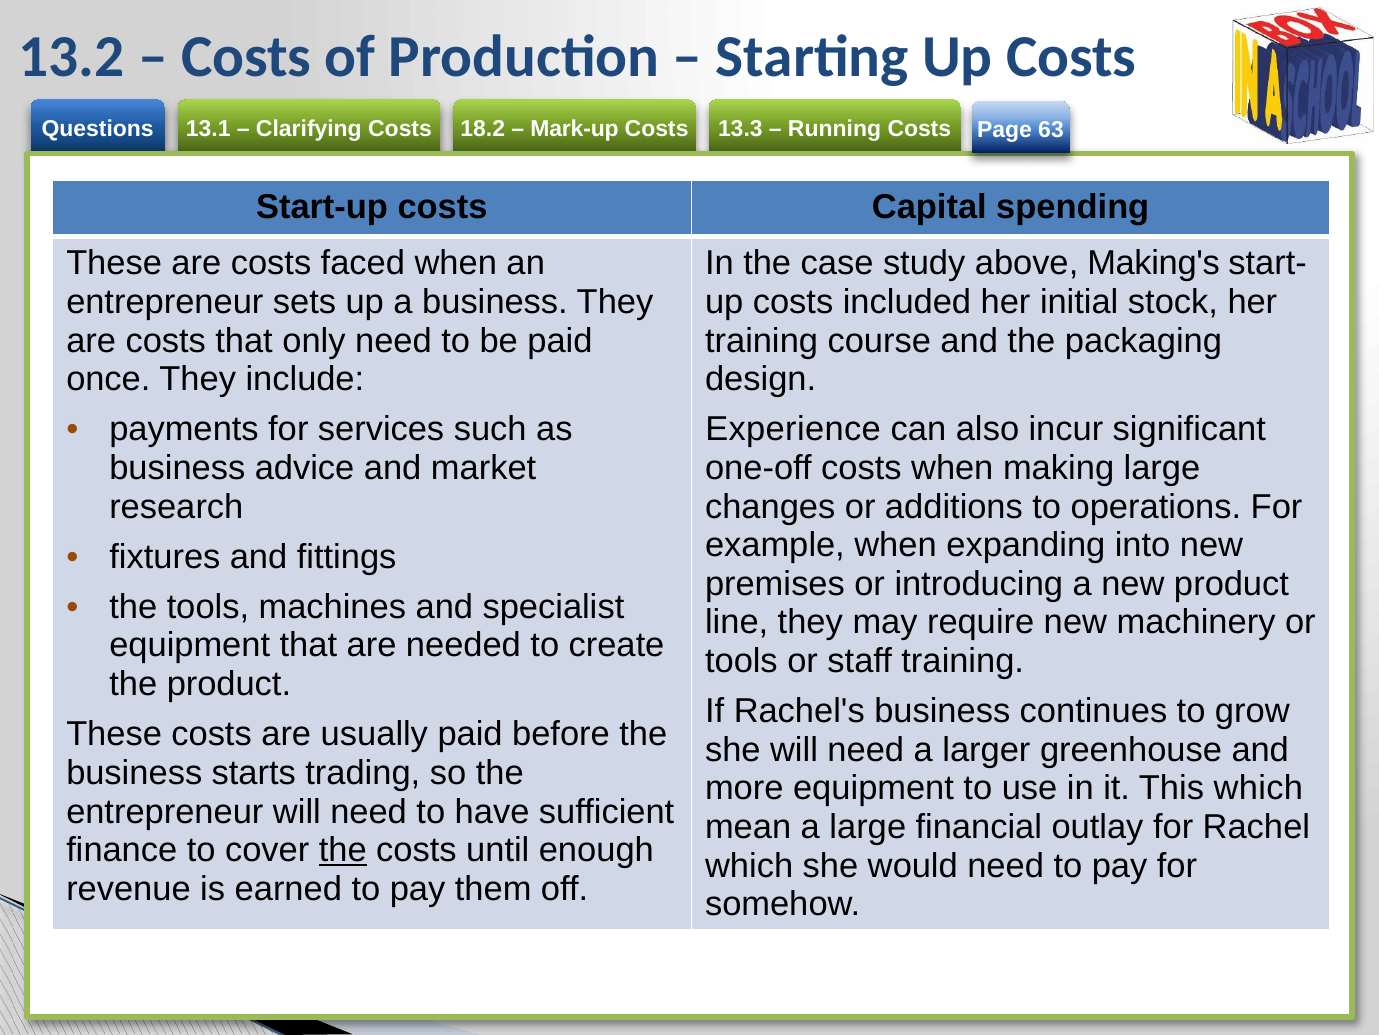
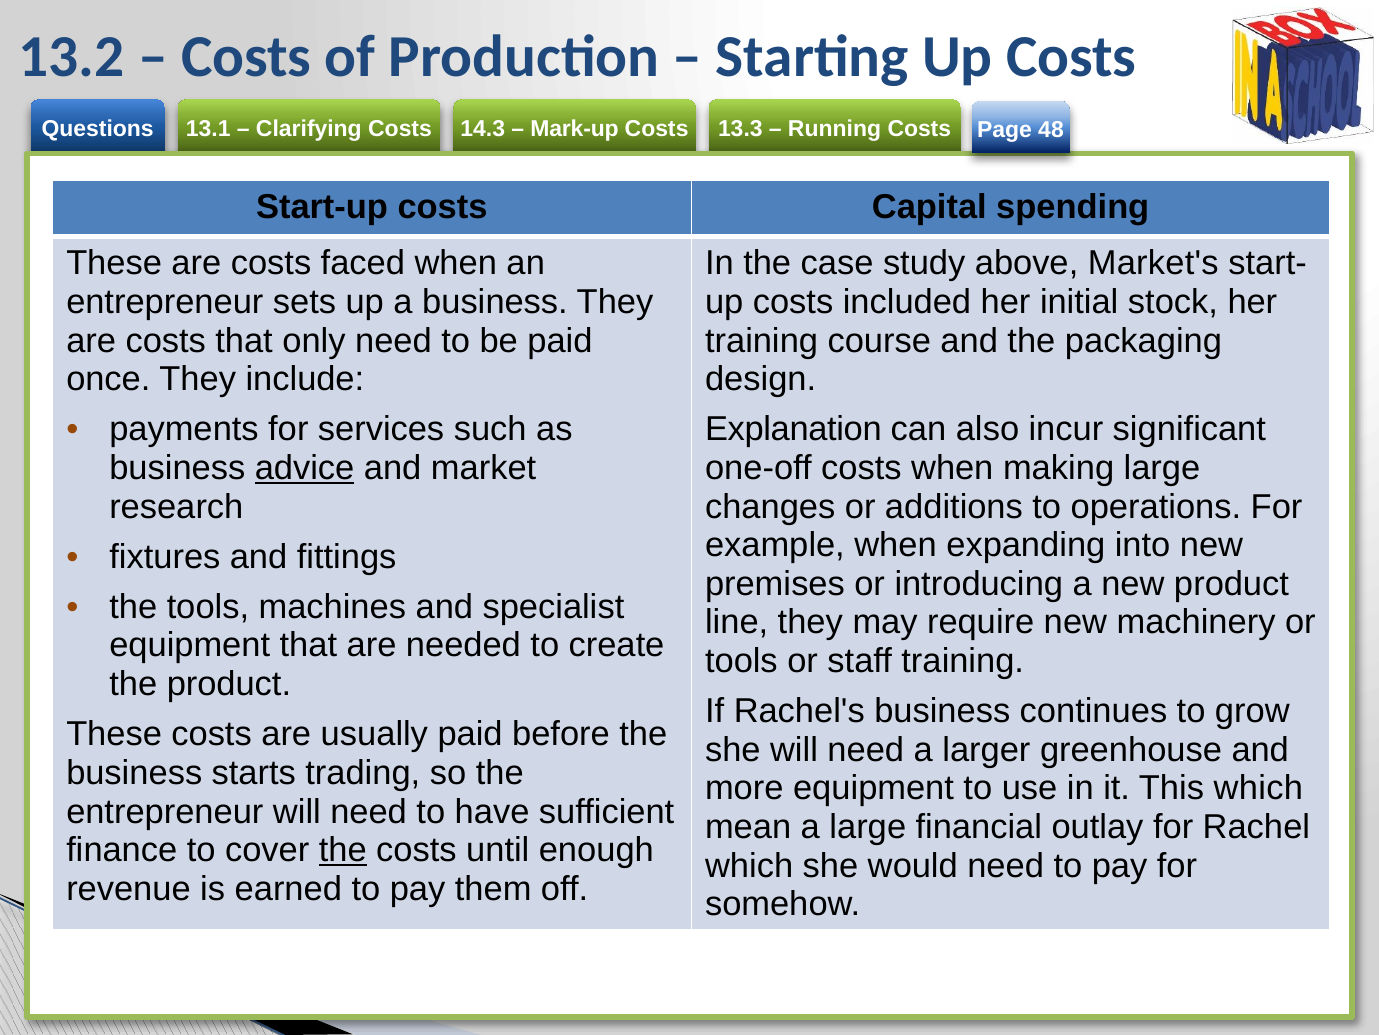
18.2: 18.2 -> 14.3
63: 63 -> 48
Making's: Making's -> Market's
Experience: Experience -> Explanation
advice underline: none -> present
